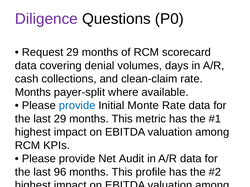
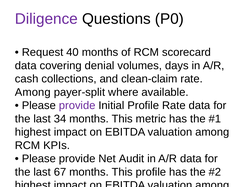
Request 29: 29 -> 40
Months at (33, 92): Months -> Among
provide at (77, 106) colour: blue -> purple
Initial Monte: Monte -> Profile
last 29: 29 -> 34
96: 96 -> 67
